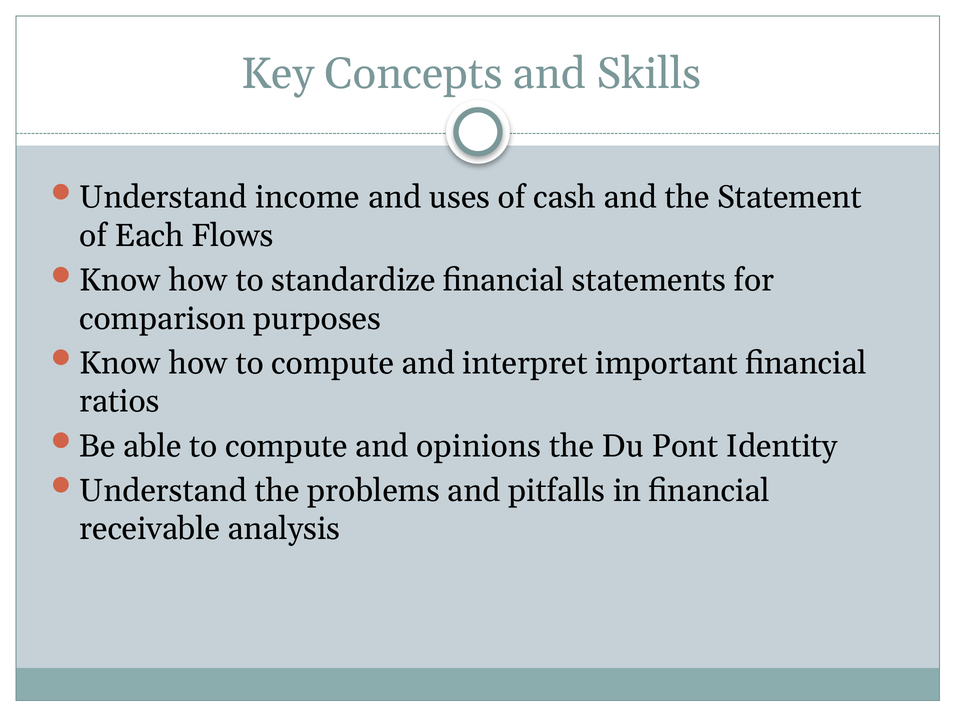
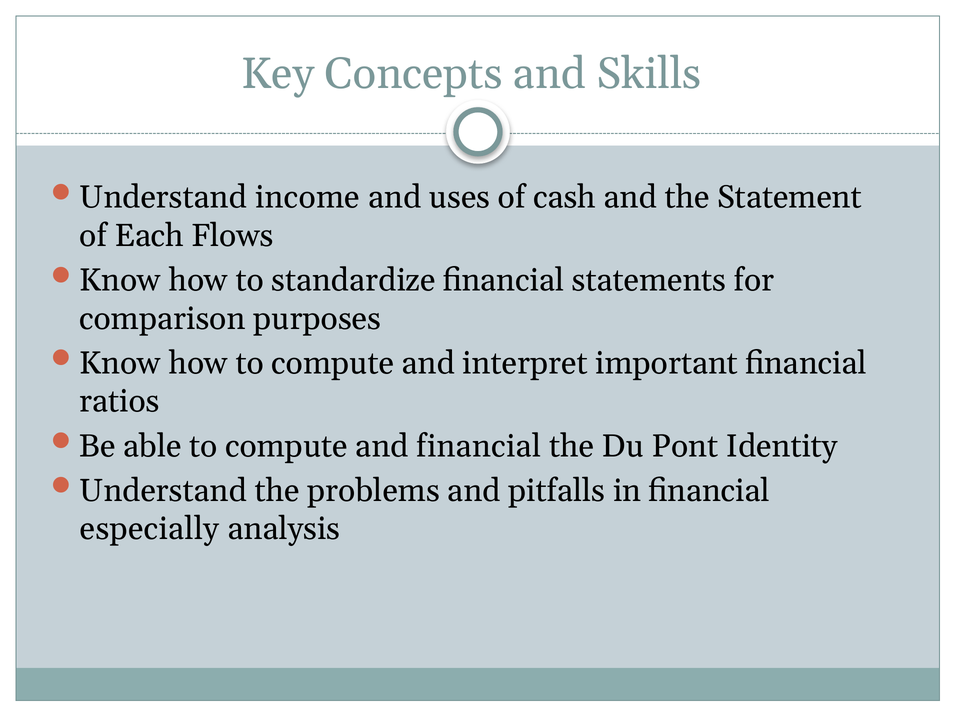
and opinions: opinions -> financial
receivable: receivable -> especially
